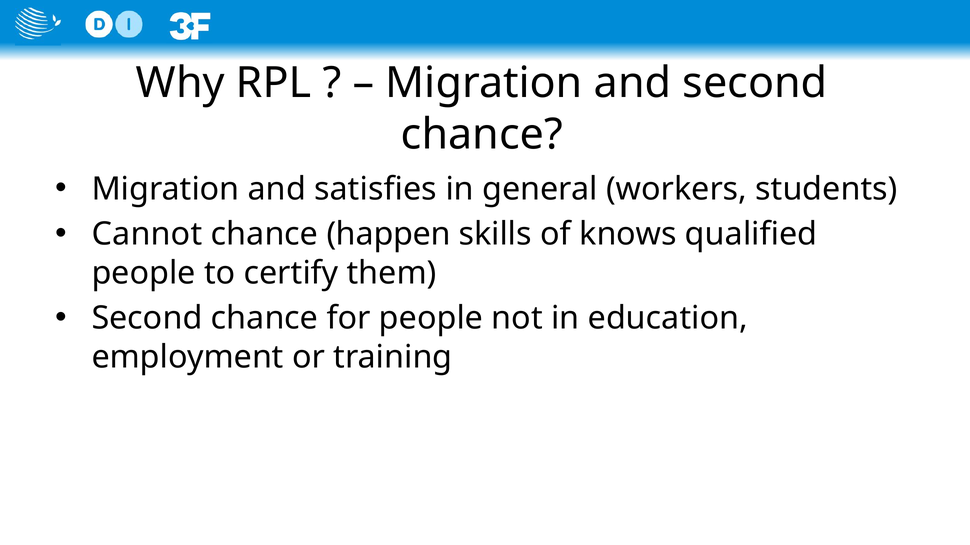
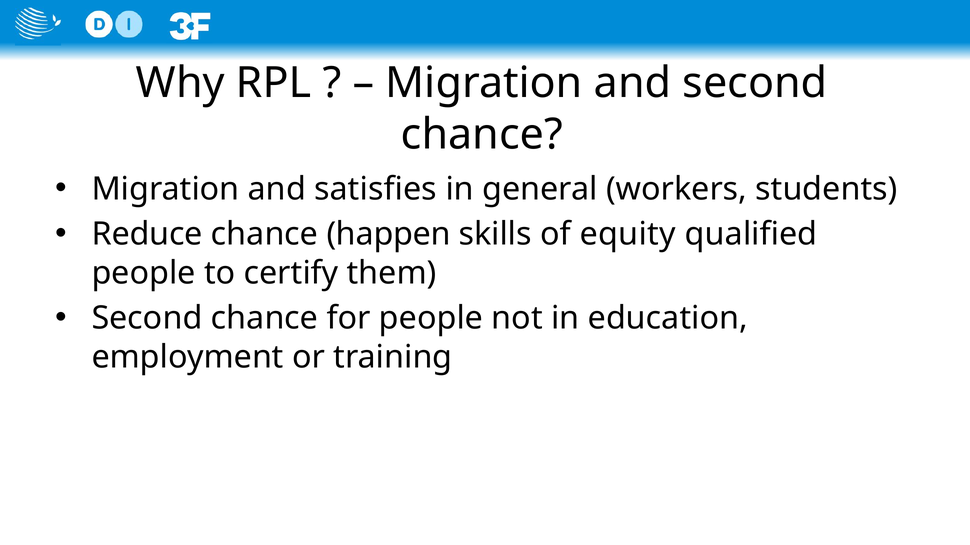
Cannot: Cannot -> Reduce
knows: knows -> equity
